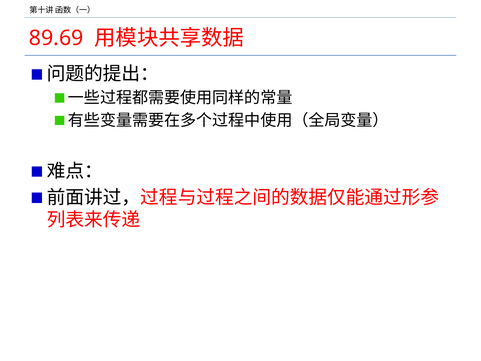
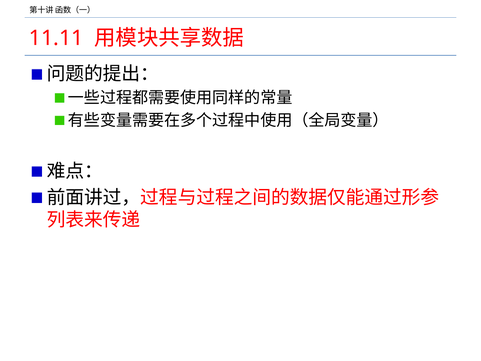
89.69: 89.69 -> 11.11
